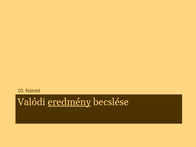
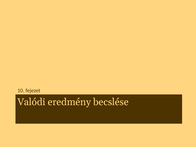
eredmény underline: present -> none
